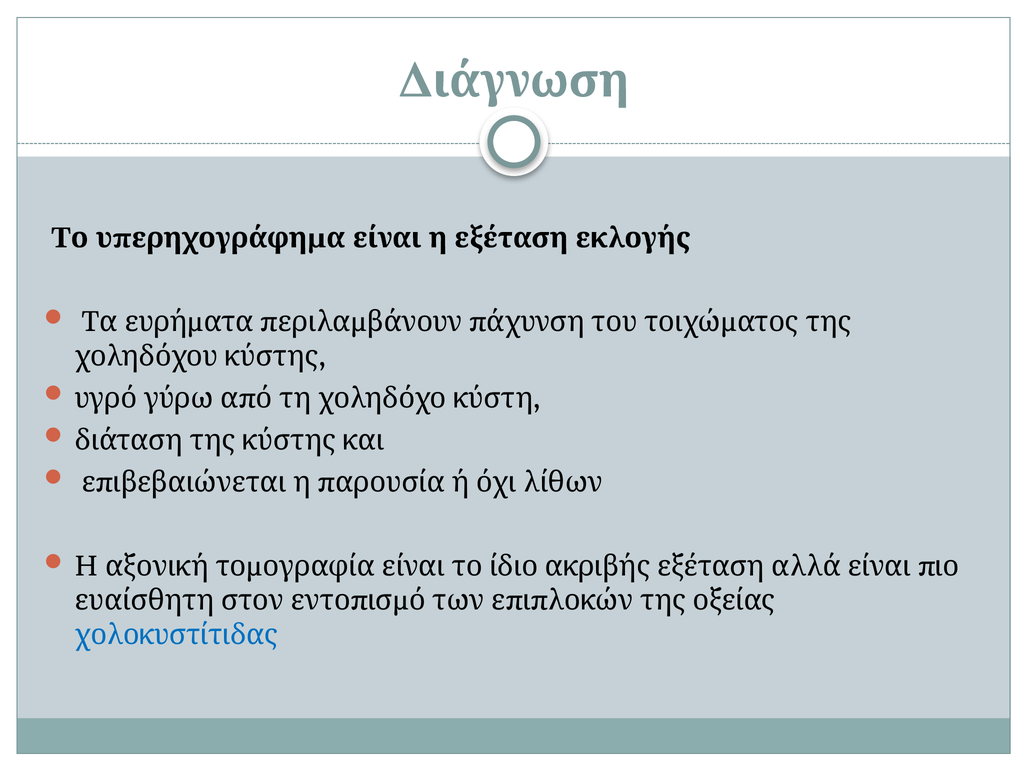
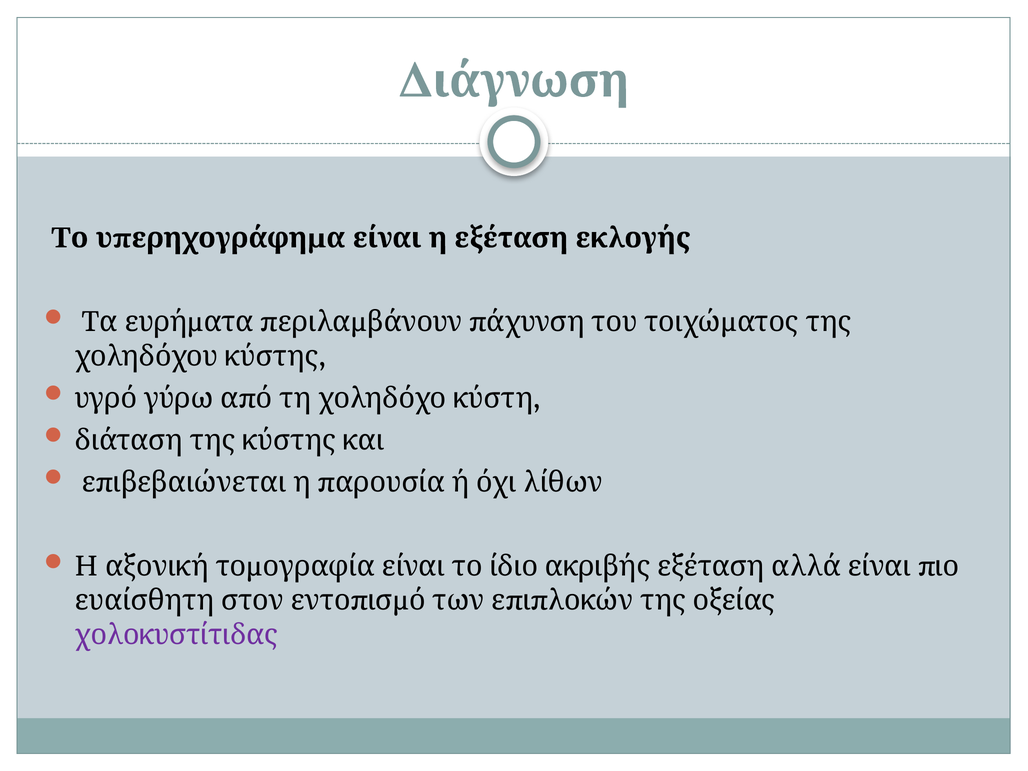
χολοκυστίτιδας colour: blue -> purple
